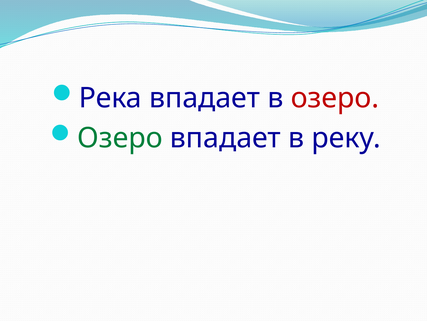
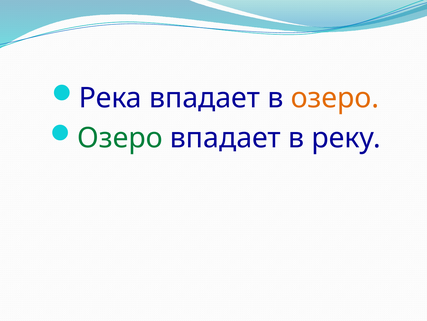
озеро at (335, 98) colour: red -> orange
